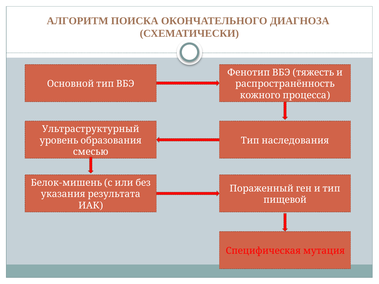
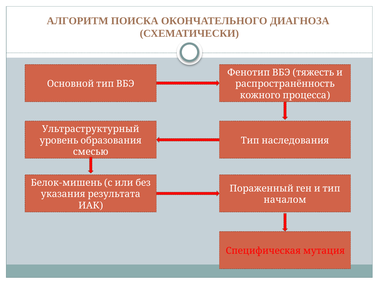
пищевой: пищевой -> началом
